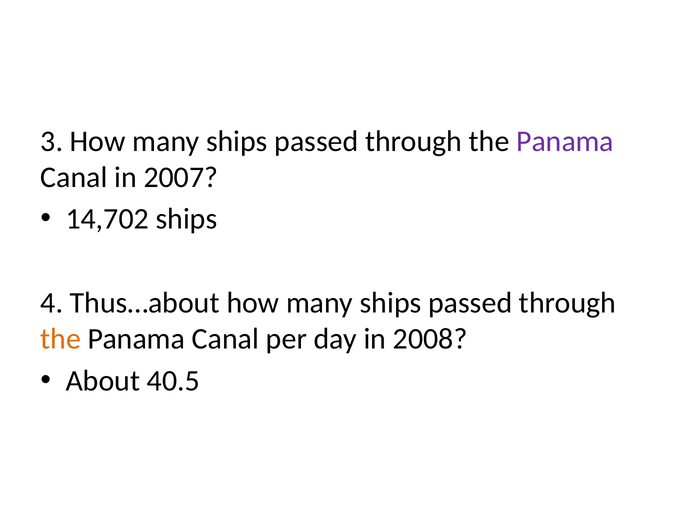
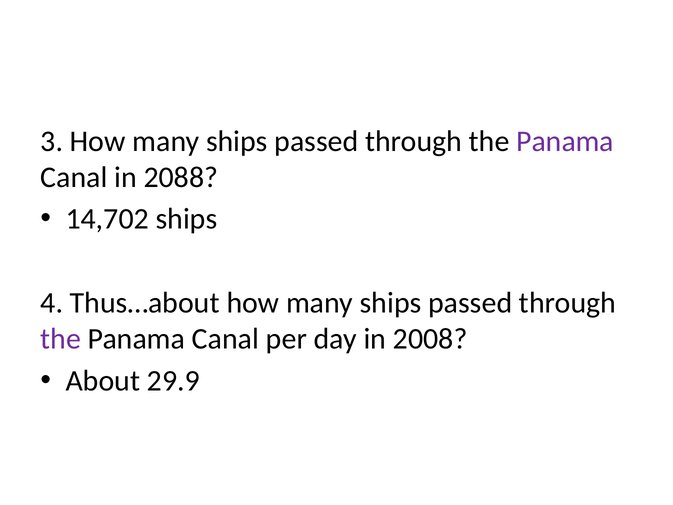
2007: 2007 -> 2088
the at (61, 339) colour: orange -> purple
40.5: 40.5 -> 29.9
